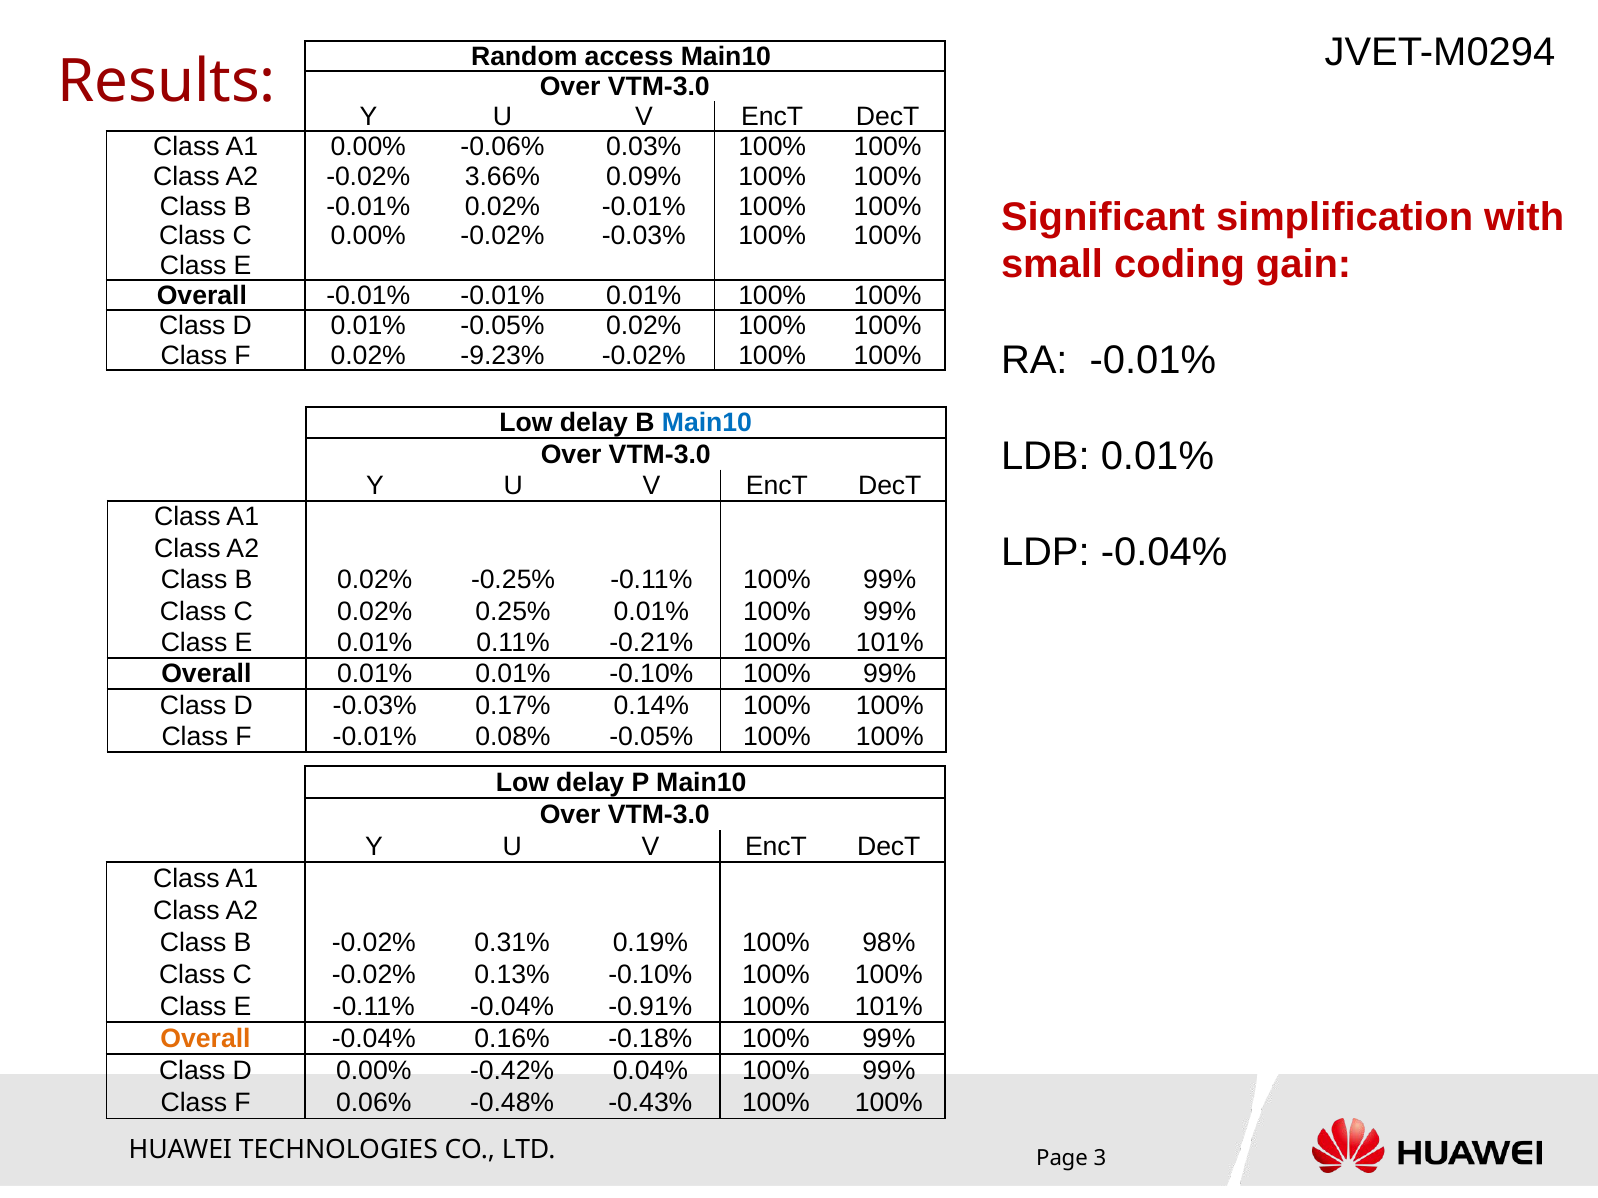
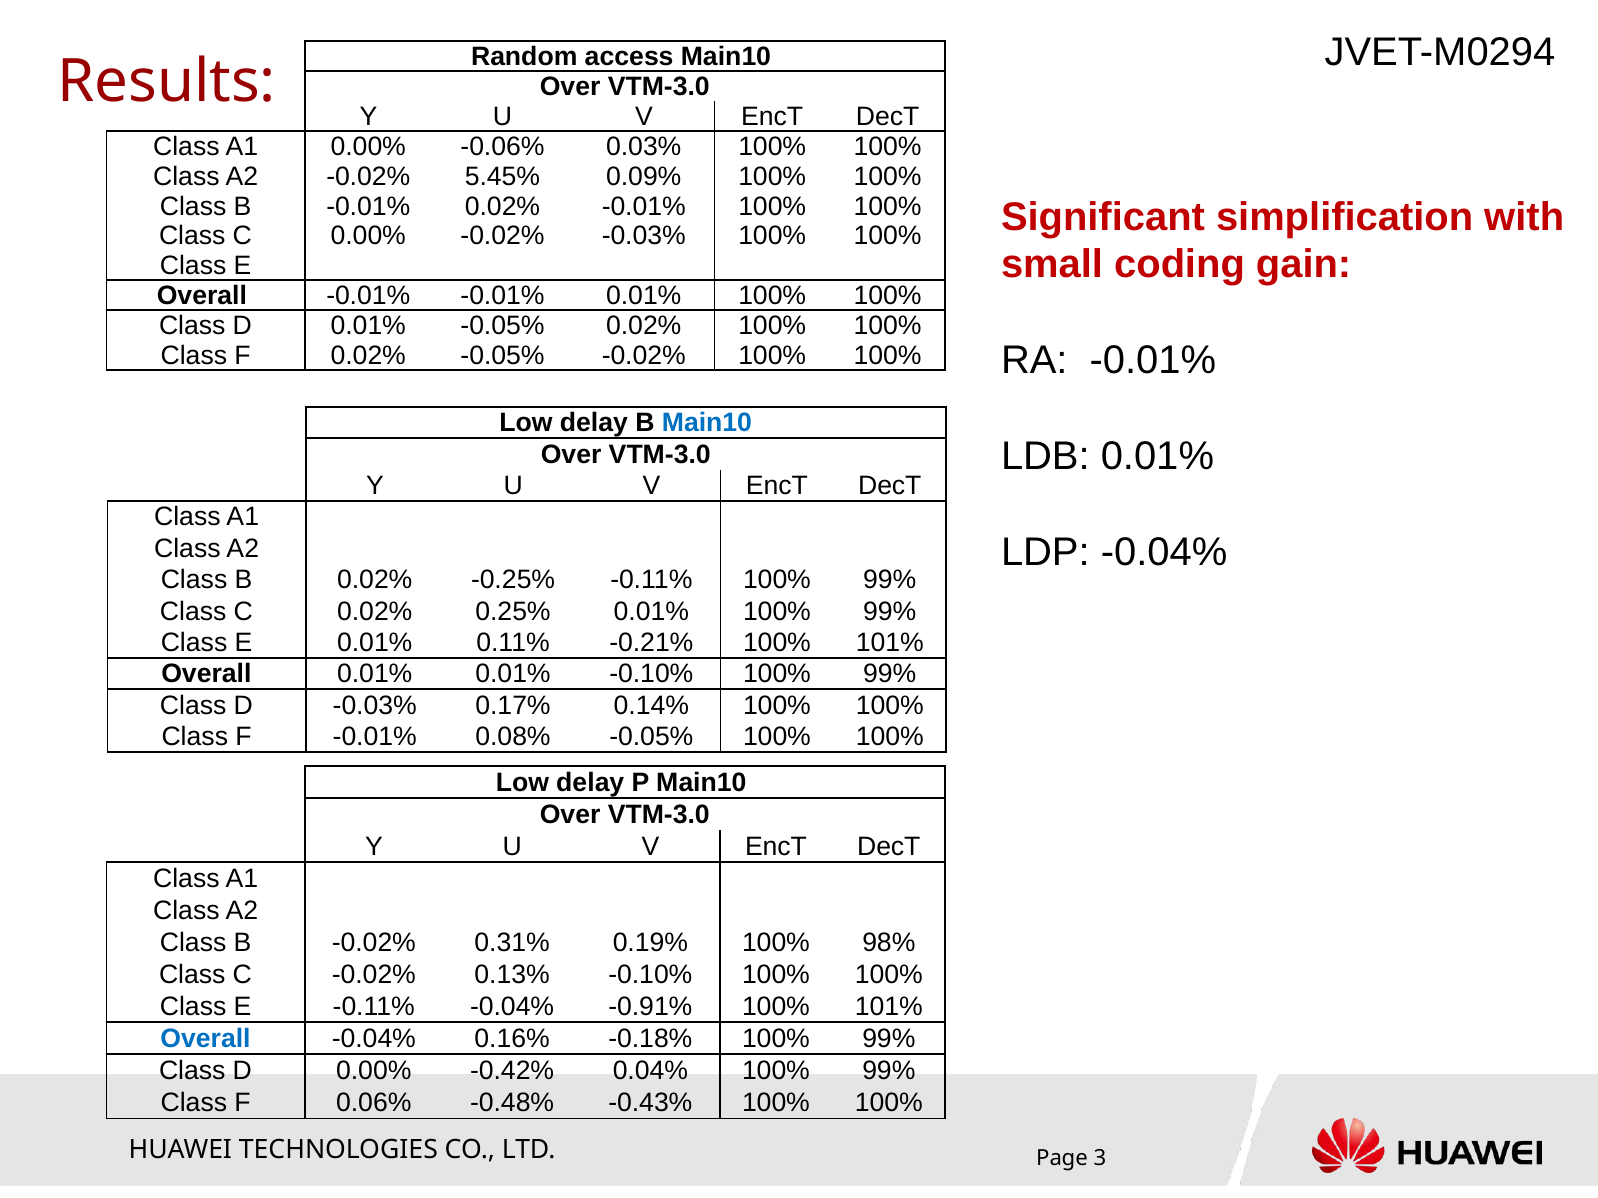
3.66%: 3.66% -> 5.45%
0.02% -9.23%: -9.23% -> -0.05%
Overall at (206, 1039) colour: orange -> blue
